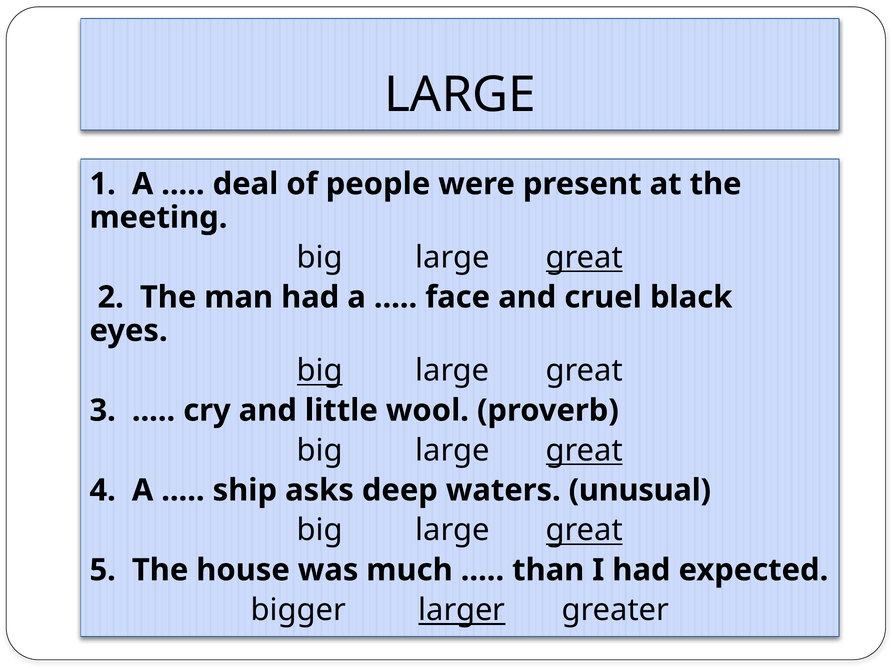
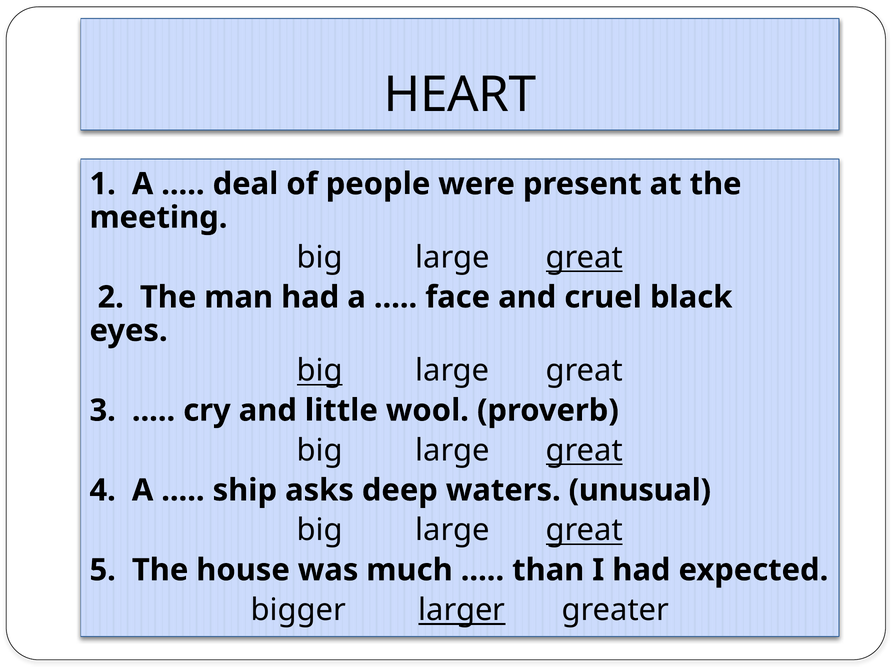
LARGE at (460, 95): LARGE -> HEART
